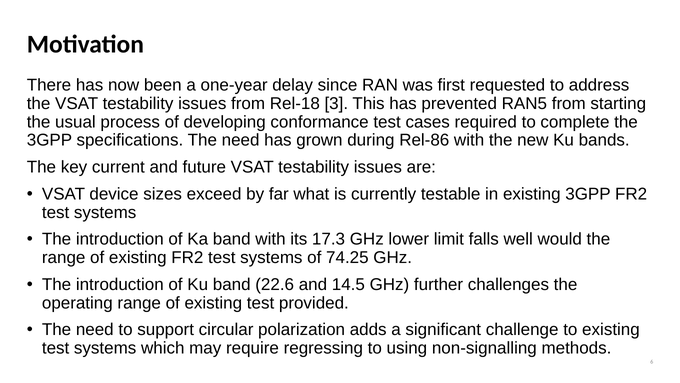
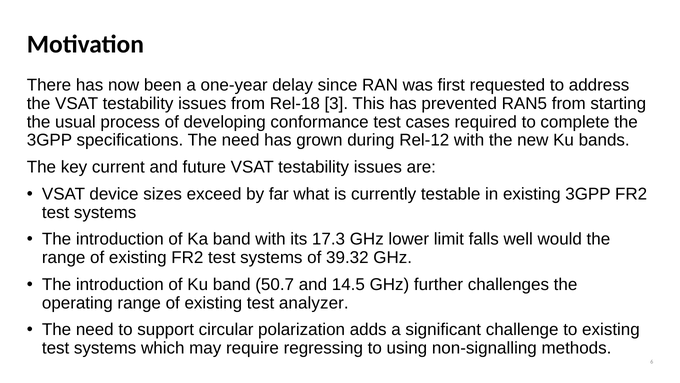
Rel-86: Rel-86 -> Rel-12
74.25: 74.25 -> 39.32
22.6: 22.6 -> 50.7
provided: provided -> analyzer
